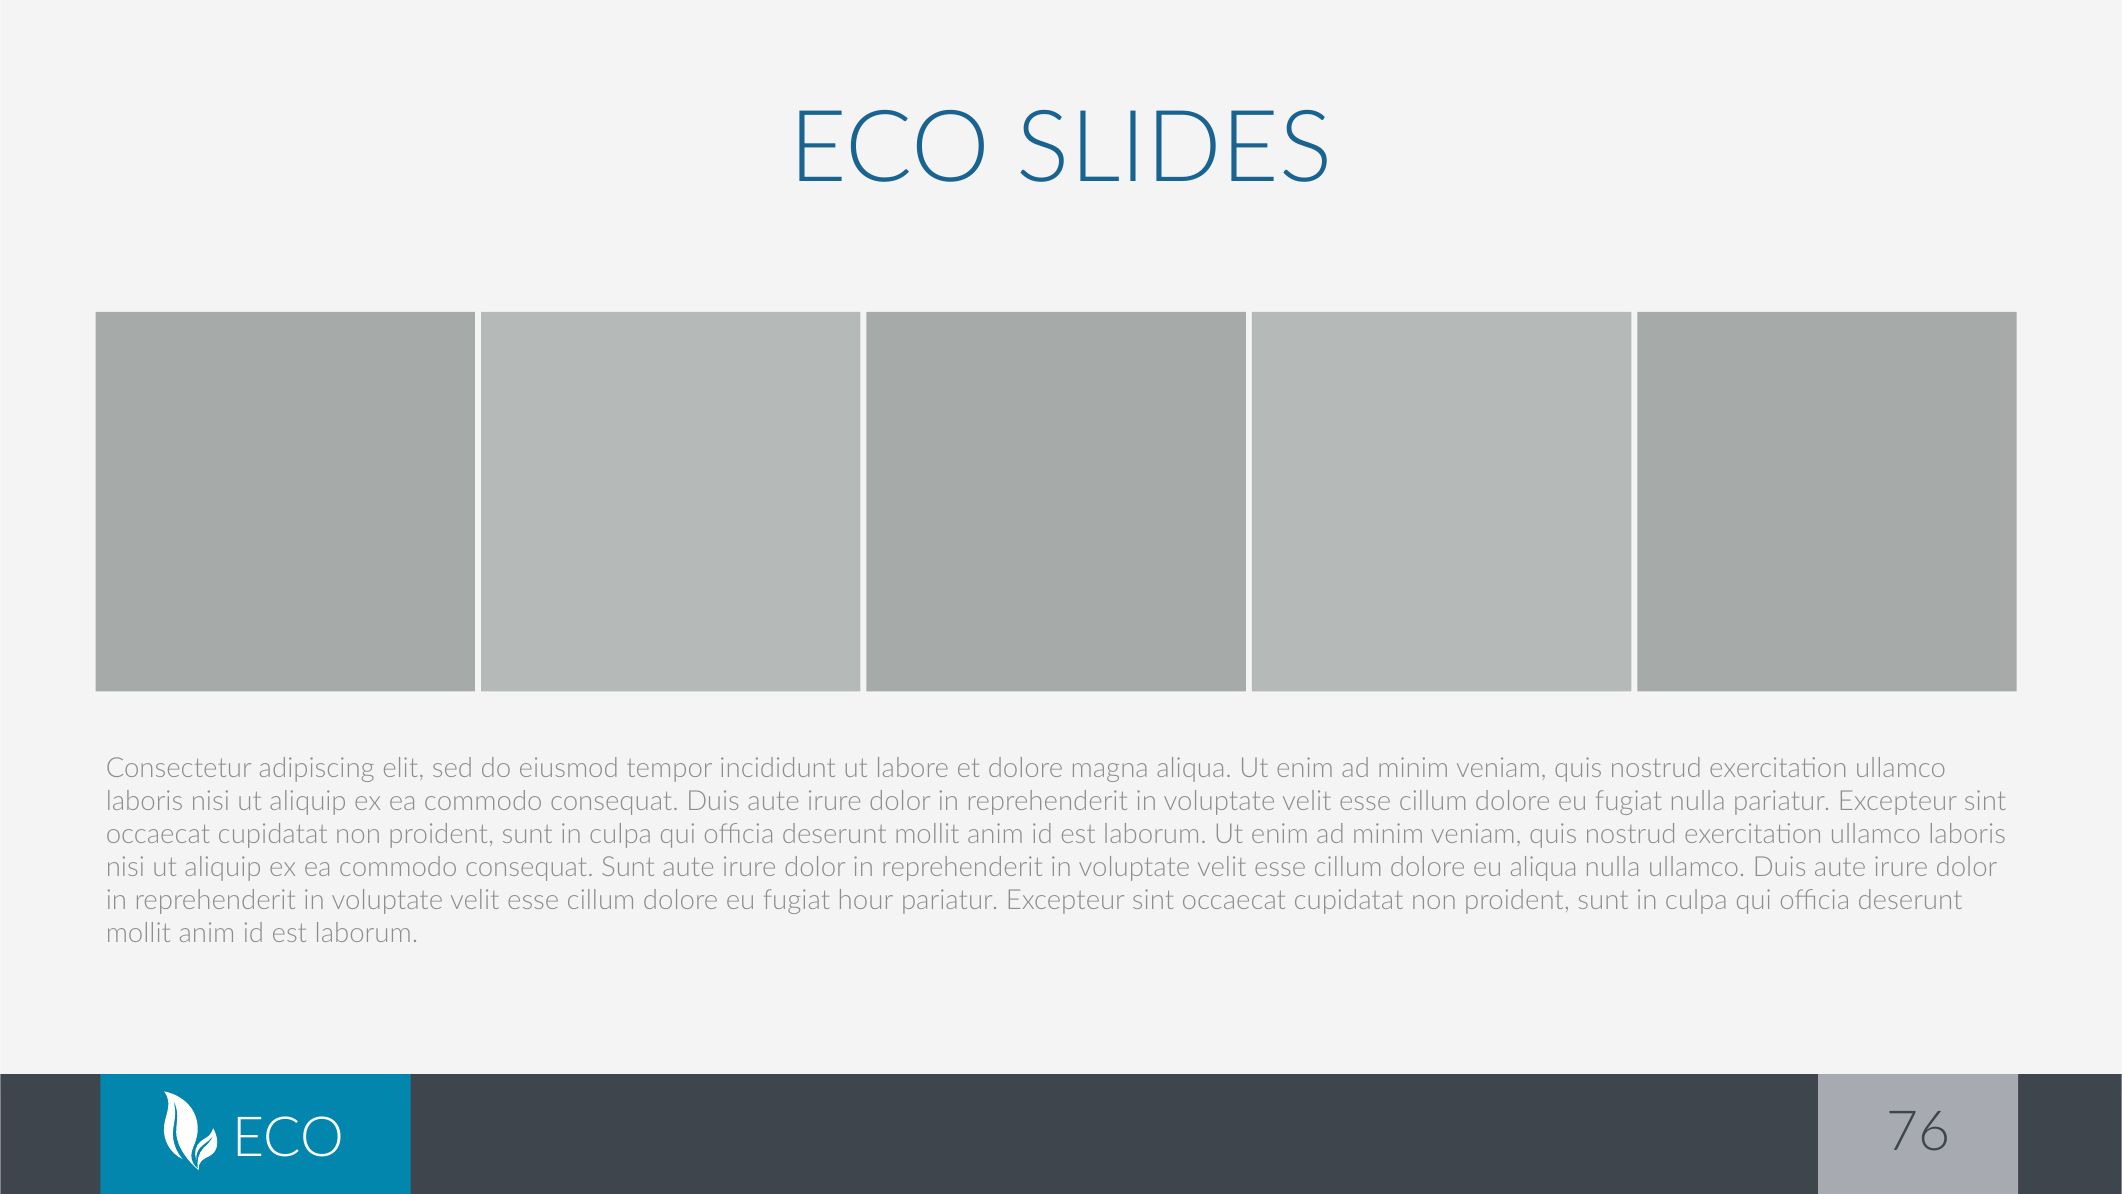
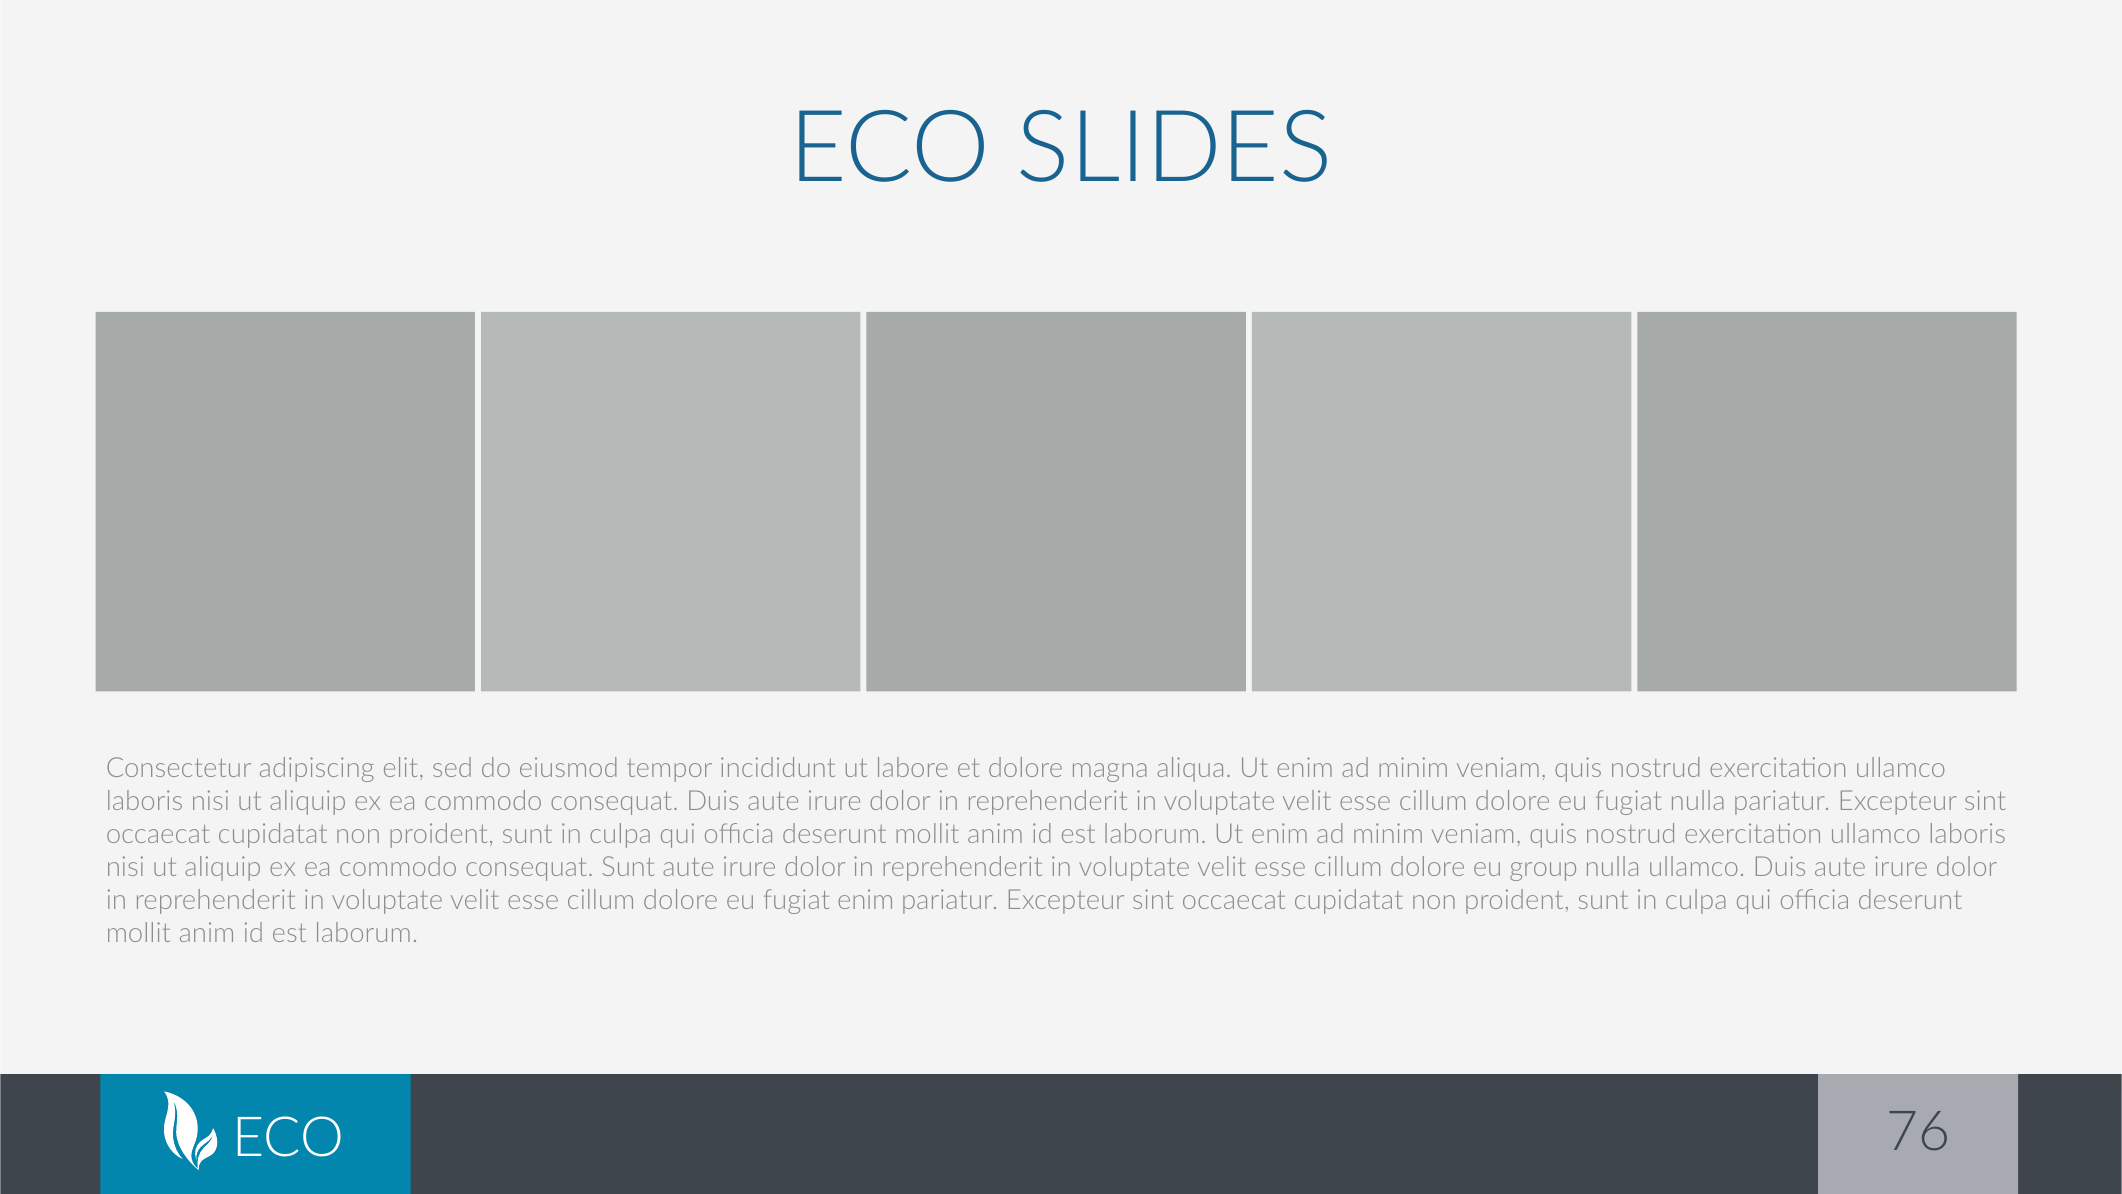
eu aliqua: aliqua -> group
fugiat hour: hour -> enim
